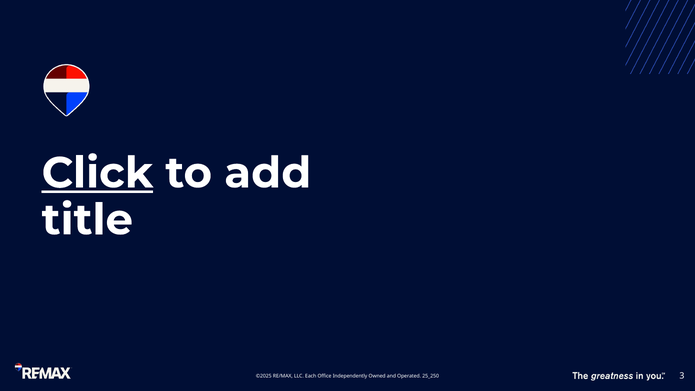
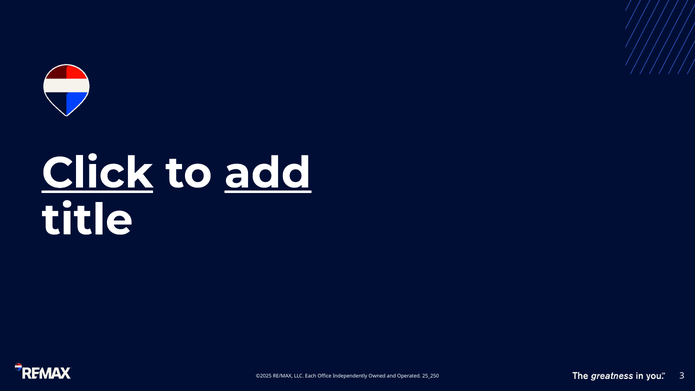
add underline: none -> present
